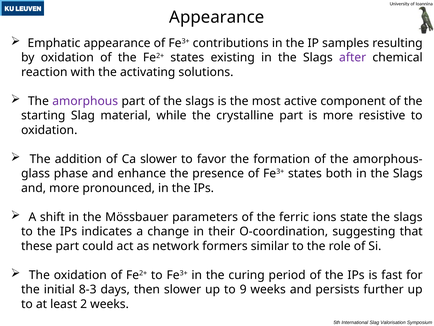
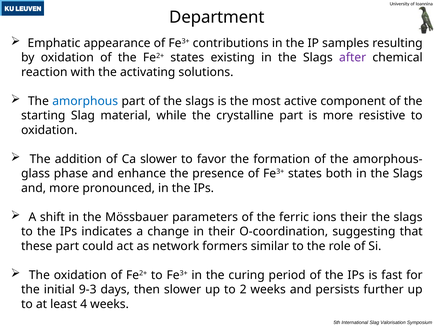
Appearance at (217, 17): Appearance -> Department
amorphous colour: purple -> blue
ions state: state -> their
8-3: 8-3 -> 9-3
9: 9 -> 2
2: 2 -> 4
